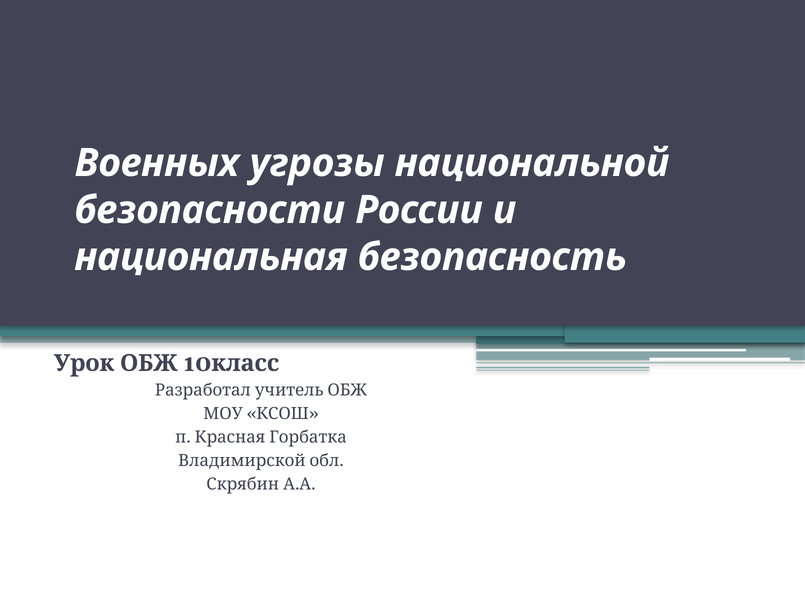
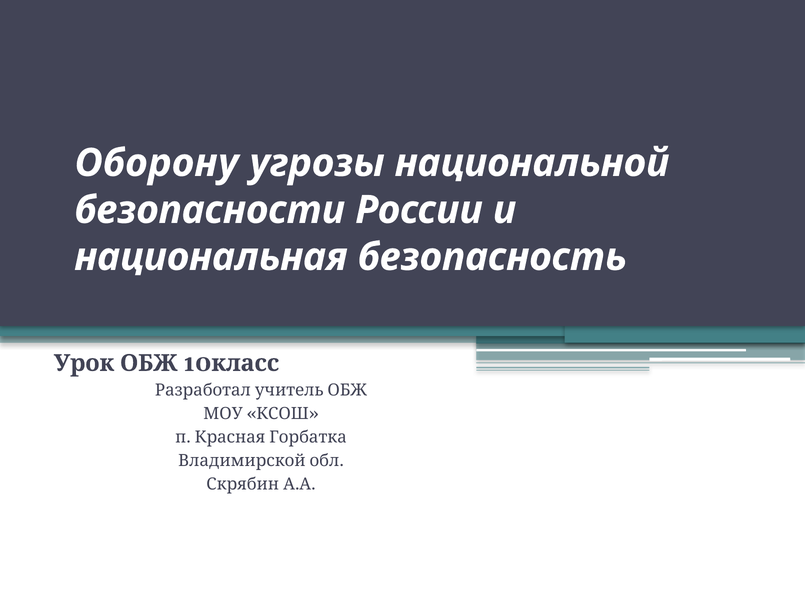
Военных: Военных -> Оборону
